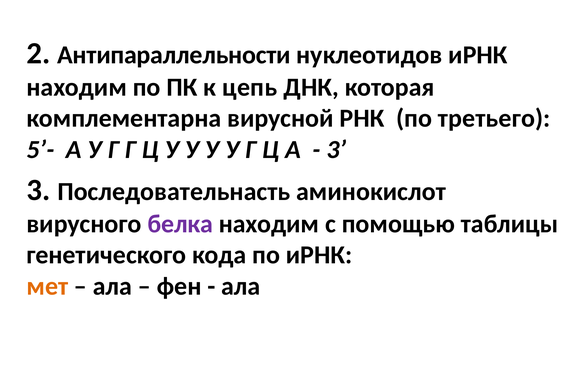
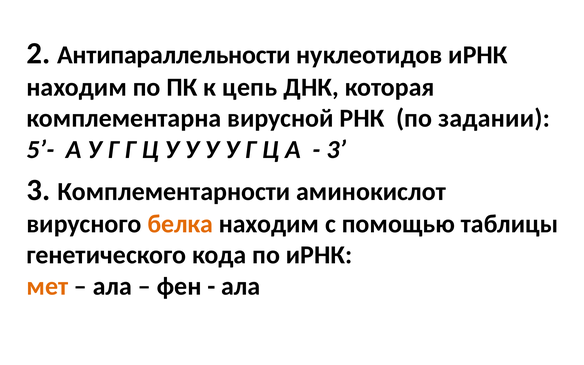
третьего: третьего -> задании
Последовательнасть: Последовательнасть -> Комплементарности
белка colour: purple -> orange
